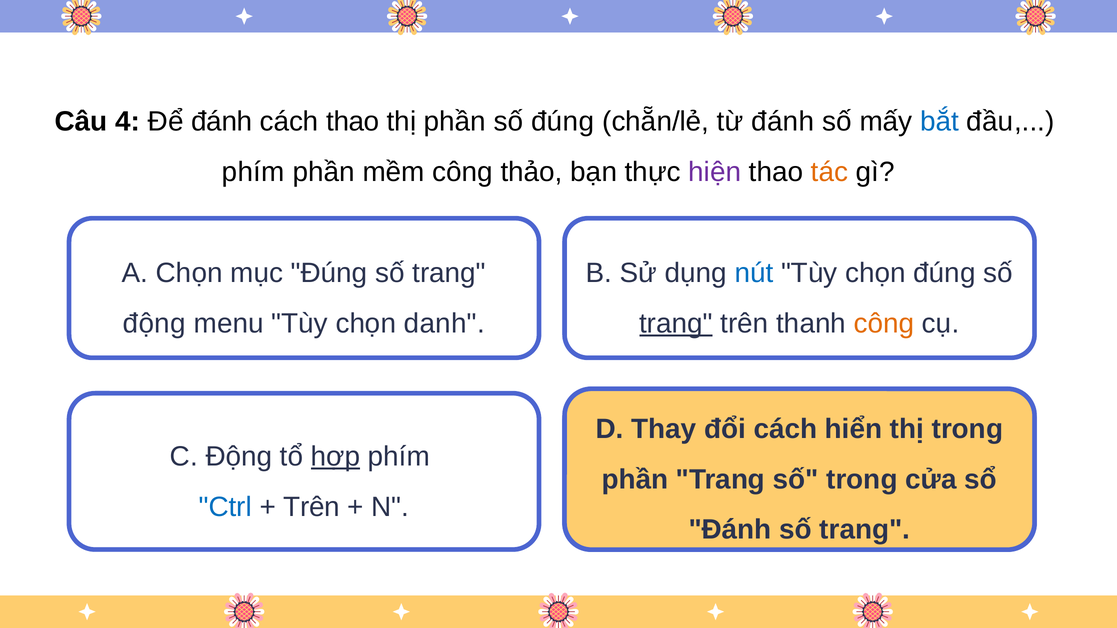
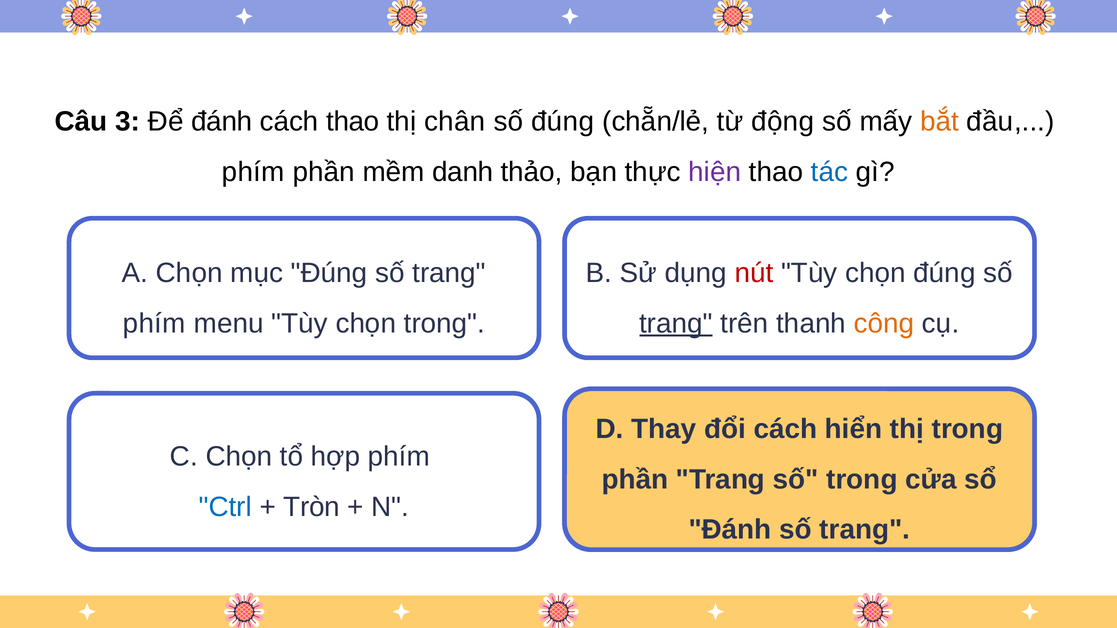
4: 4 -> 3
thị phần: phần -> chân
từ đánh: đánh -> động
bắt colour: blue -> orange
mềm công: công -> danh
tác colour: orange -> blue
nút colour: blue -> red
động at (154, 324): động -> phím
chọn danh: danh -> trong
C Động: Động -> Chọn
hợp underline: present -> none
Trên at (312, 507): Trên -> Tròn
